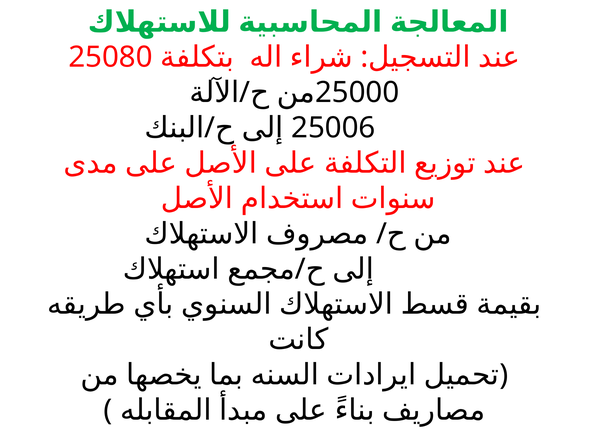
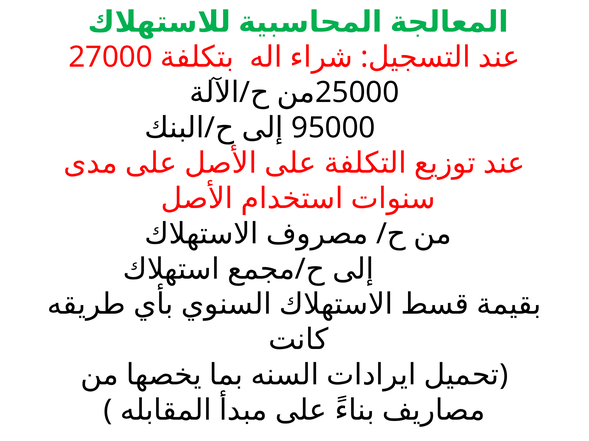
25080: 25080 -> 27000
25006: 25006 -> 95000
